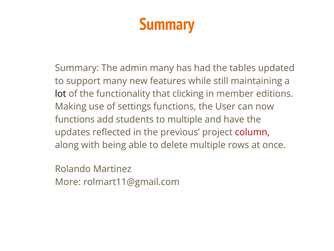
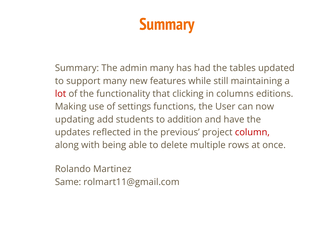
lot colour: black -> red
member: member -> columns
functions at (75, 119): functions -> updating
to multiple: multiple -> addition
More: More -> Same
